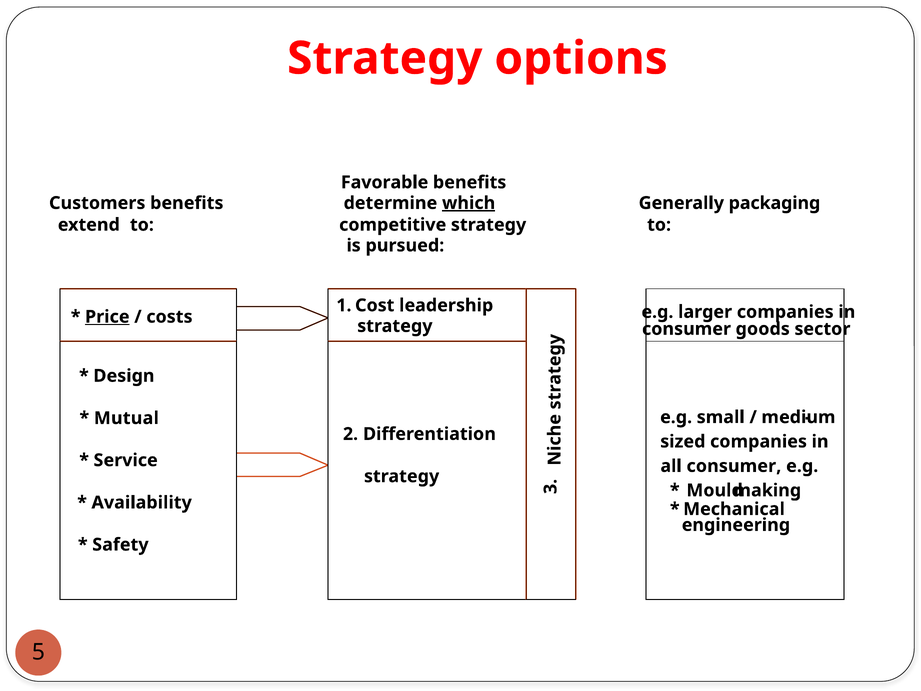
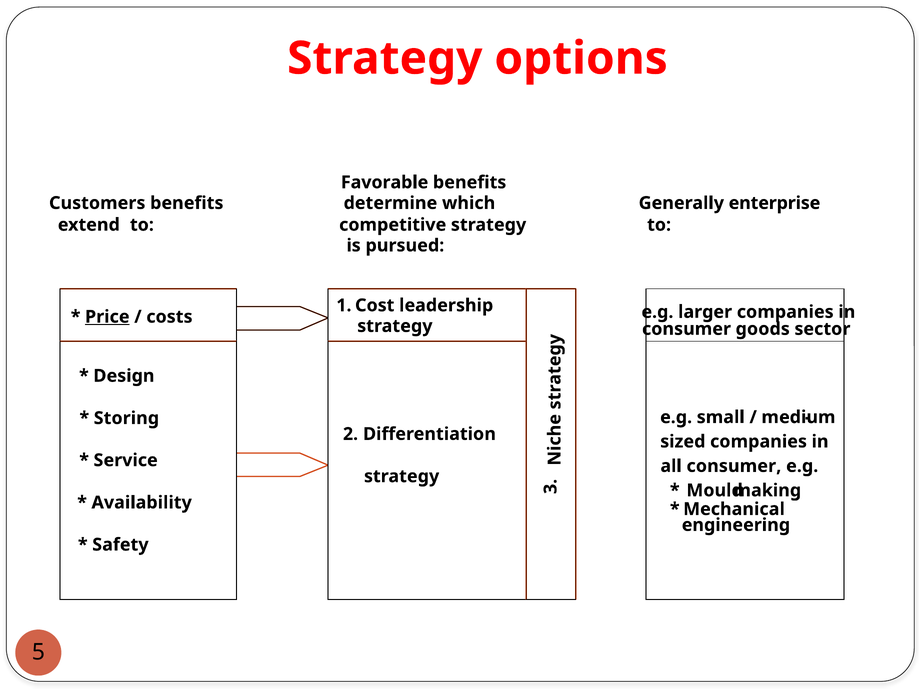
which underline: present -> none
packaging: packaging -> enterprise
Mutual: Mutual -> Storing
